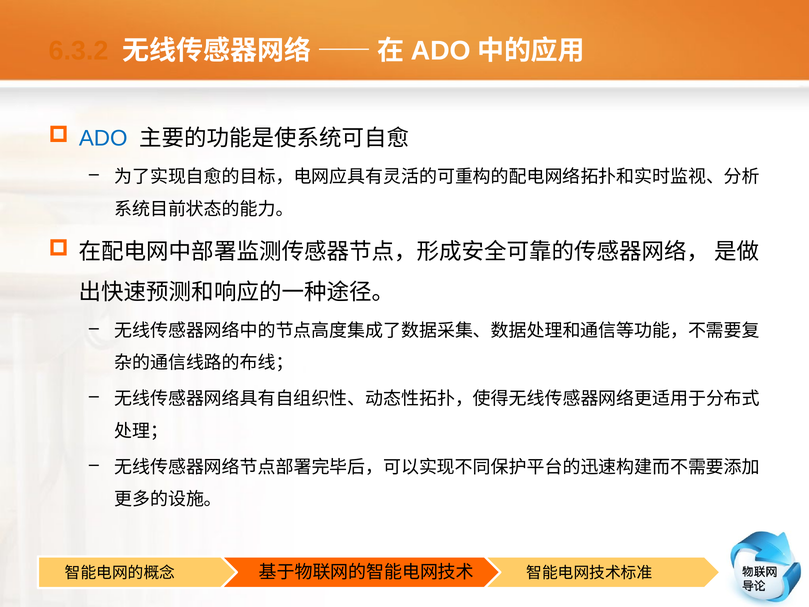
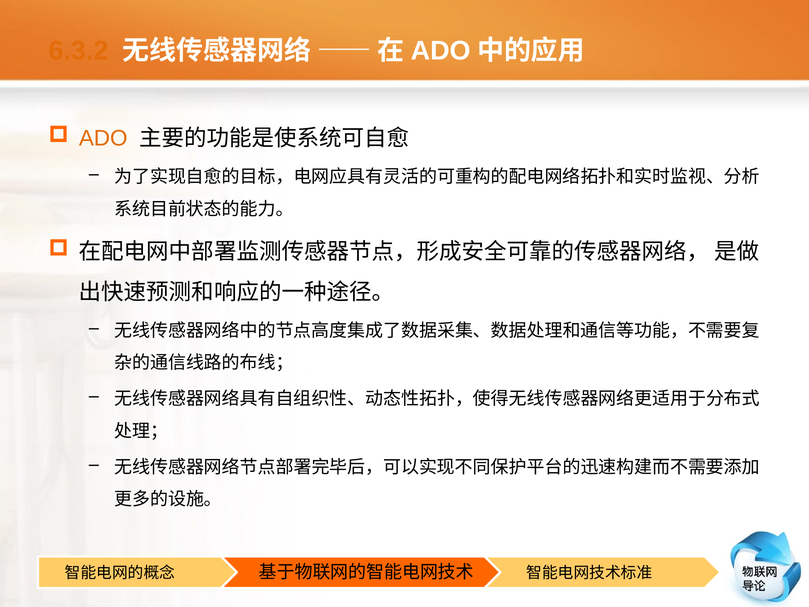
ADO colour: blue -> orange
